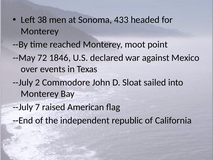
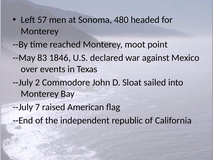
38: 38 -> 57
433: 433 -> 480
72: 72 -> 83
